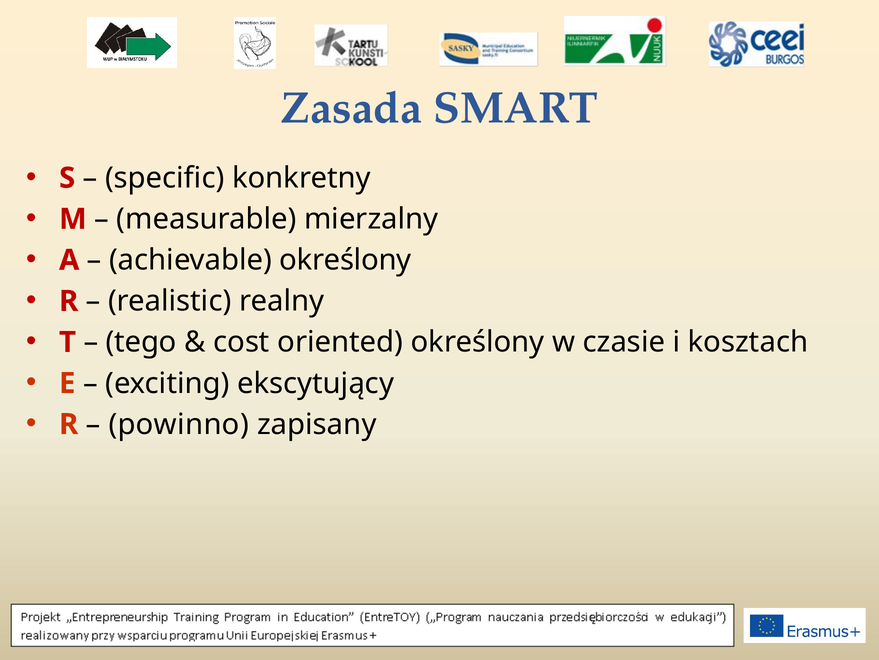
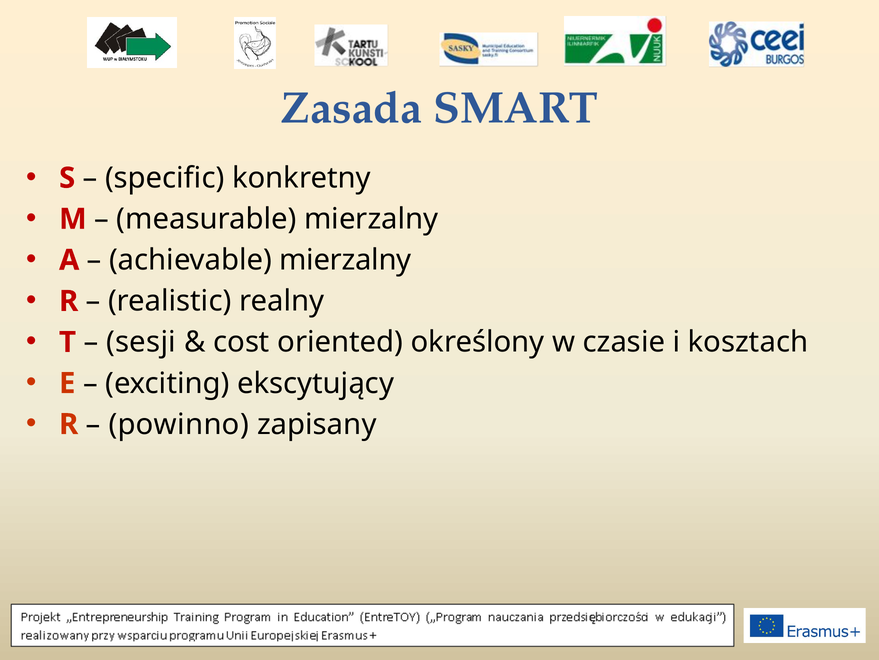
achievable określony: określony -> mierzalny
tego: tego -> sesji
